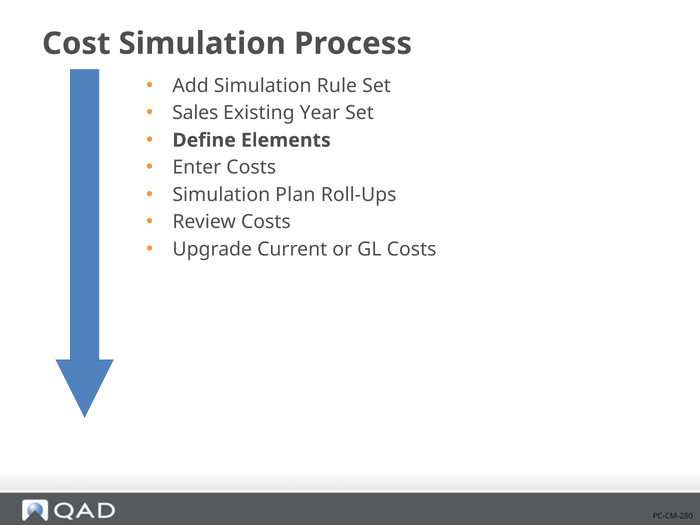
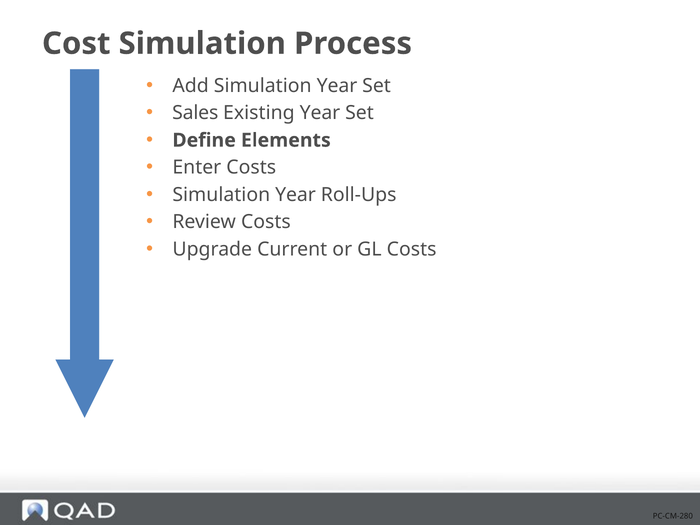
Add Simulation Rule: Rule -> Year
Plan at (295, 195): Plan -> Year
